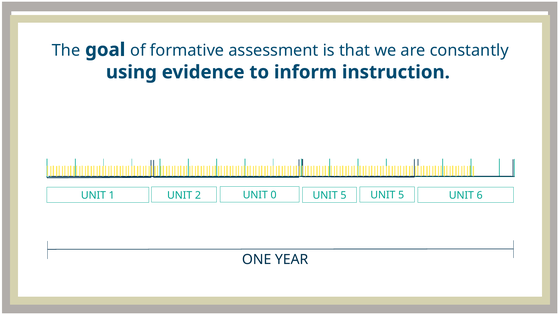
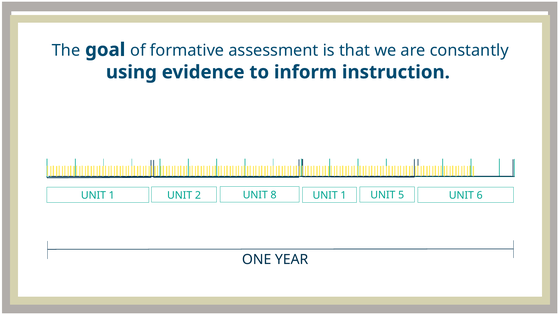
0: 0 -> 8
5 at (343, 195): 5 -> 1
